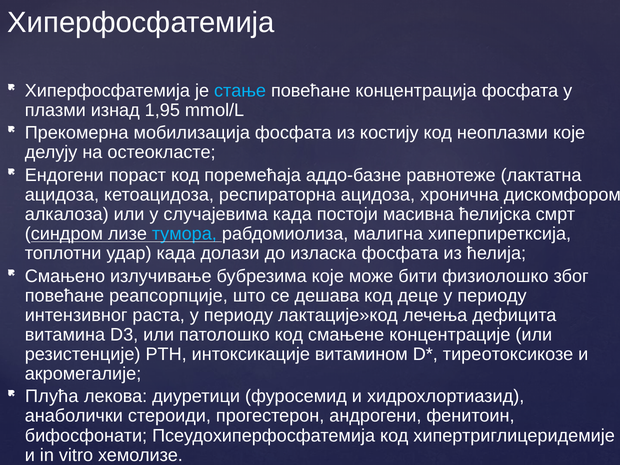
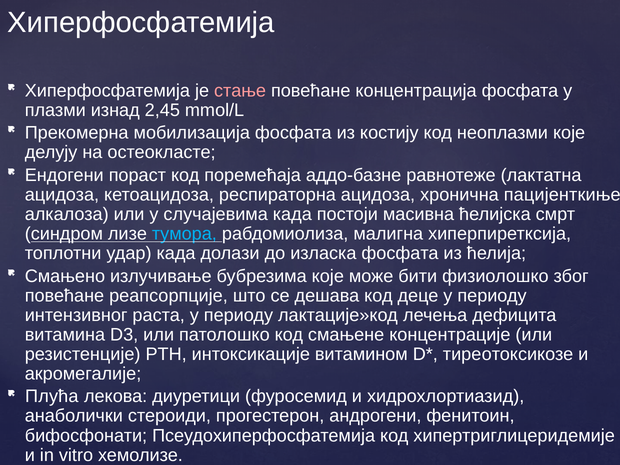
стање colour: light blue -> pink
1,95: 1,95 -> 2,45
дискомфором: дискомфором -> пацијенткиње
